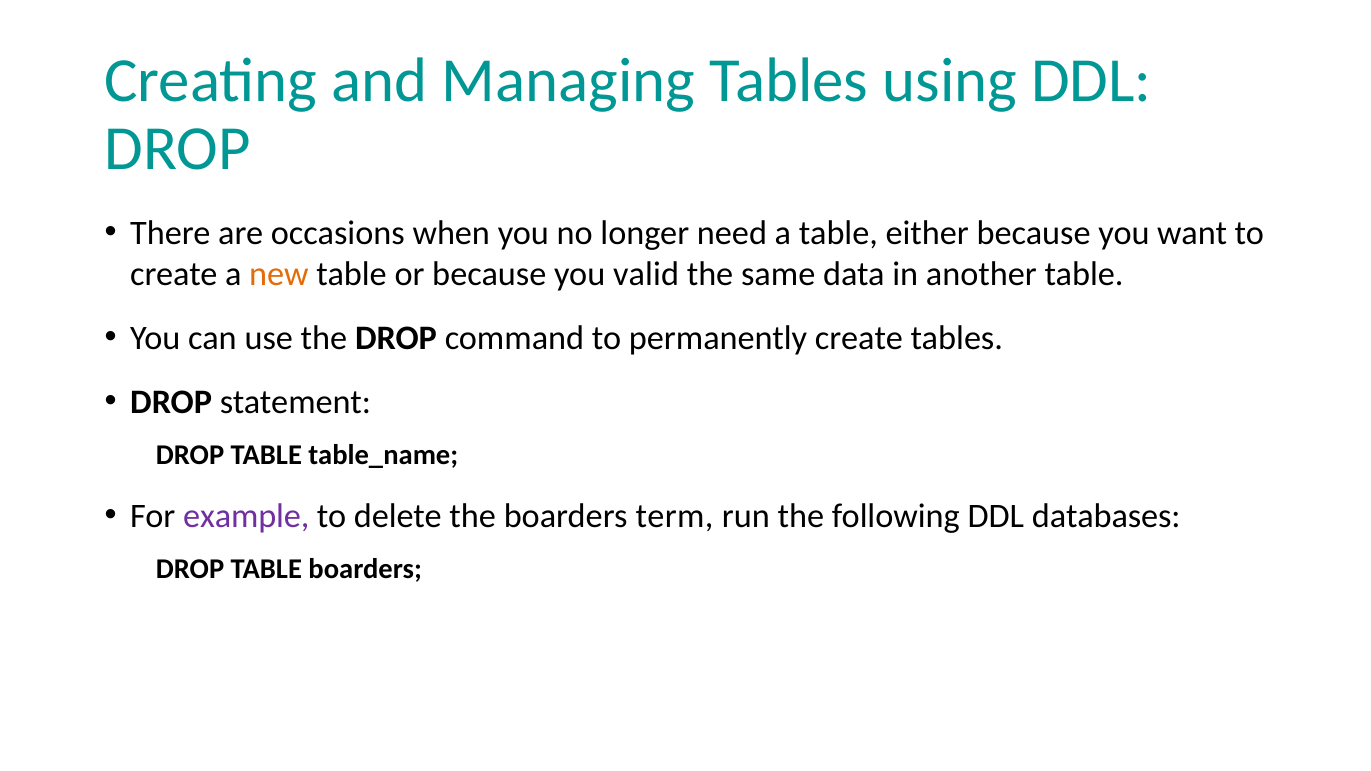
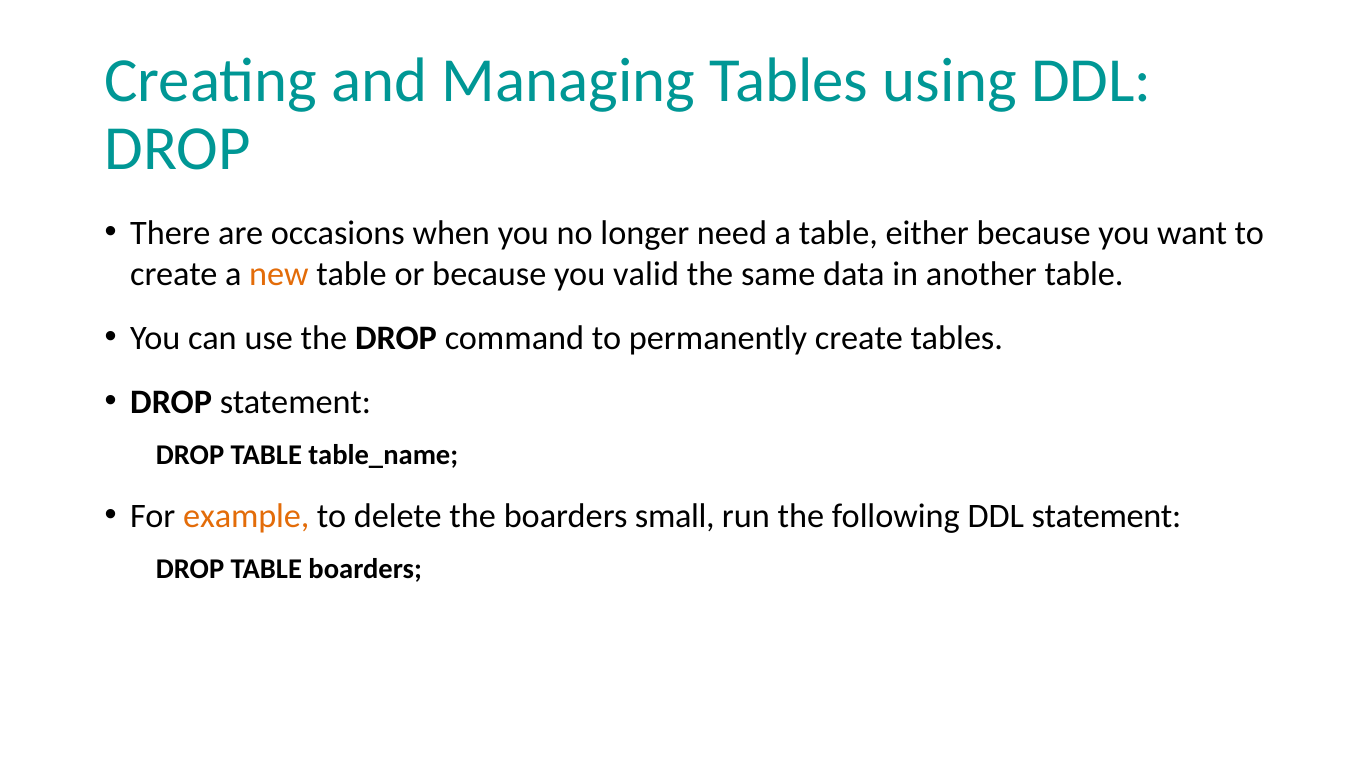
example colour: purple -> orange
term: term -> small
DDL databases: databases -> statement
